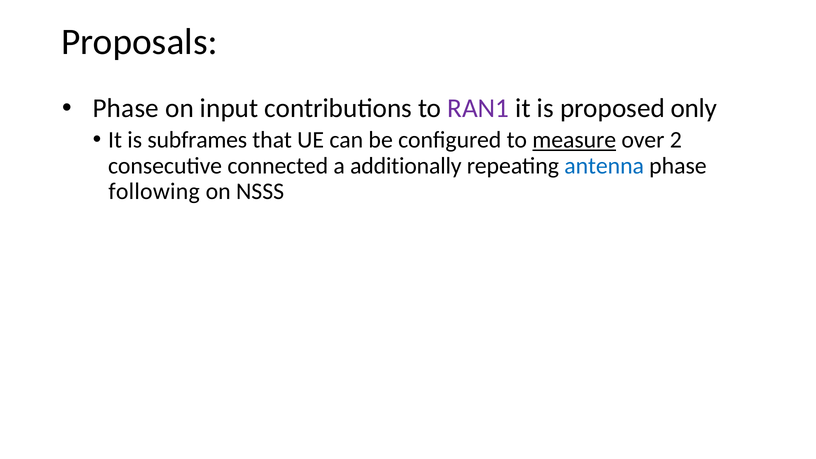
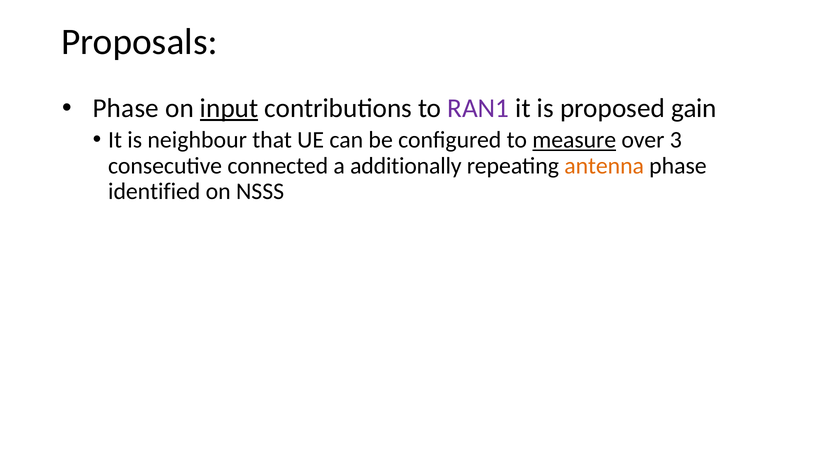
input underline: none -> present
only: only -> gain
subframes: subframes -> neighbour
2: 2 -> 3
antenna colour: blue -> orange
following: following -> identified
